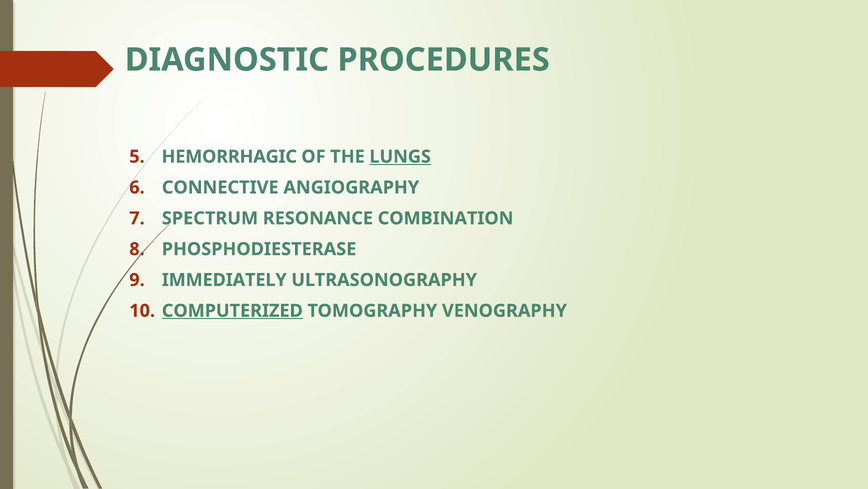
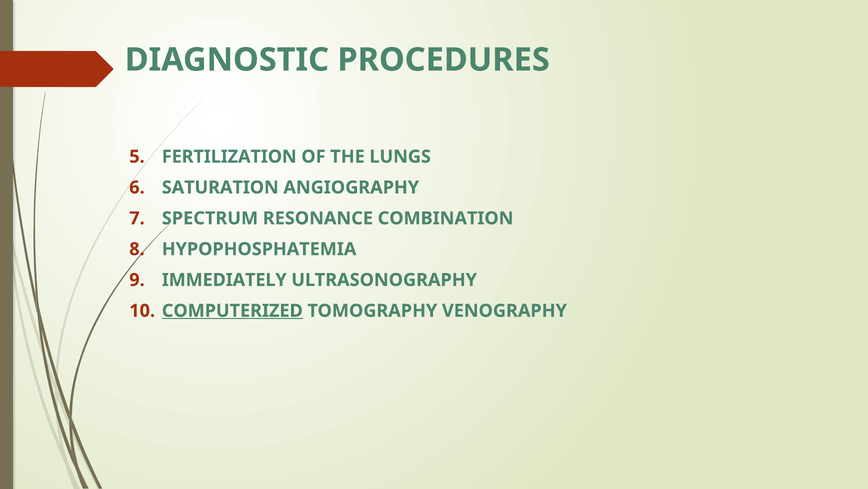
HEMORRHAGIC: HEMORRHAGIC -> FERTILIZATION
LUNGS underline: present -> none
CONNECTIVE: CONNECTIVE -> SATURATION
PHOSPHODIESTERASE: PHOSPHODIESTERASE -> HYPOPHOSPHATEMIA
